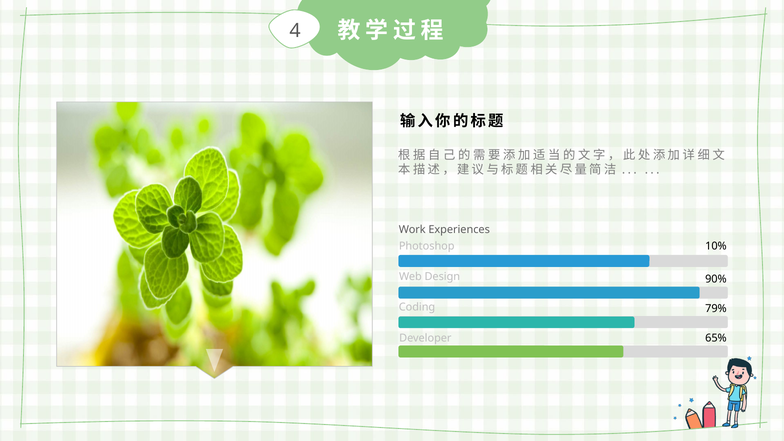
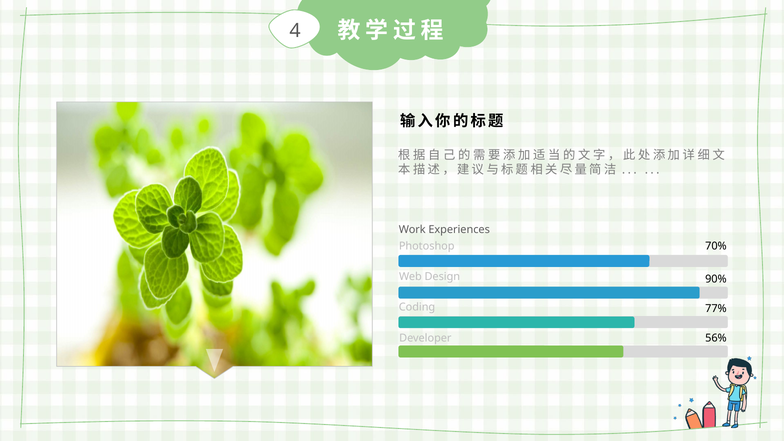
10%: 10% -> 70%
79%: 79% -> 77%
65%: 65% -> 56%
